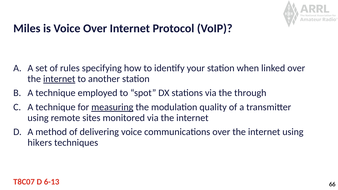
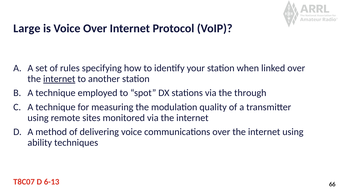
Miles: Miles -> Large
measuring underline: present -> none
hikers: hikers -> ability
